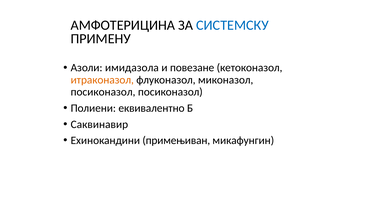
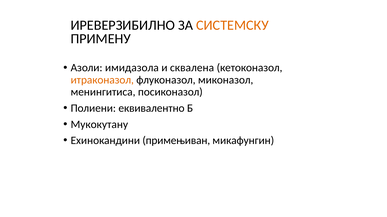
АМФОТЕРИЦИНА: АМФОТЕРИЦИНА -> ИРЕВЕРЗИБИЛНО
СИСТЕМСКУ colour: blue -> orange
повезане: повезане -> сквалена
посиконазол at (103, 92): посиконазол -> менингитиса
Саквинавир: Саквинавир -> Мукокутану
